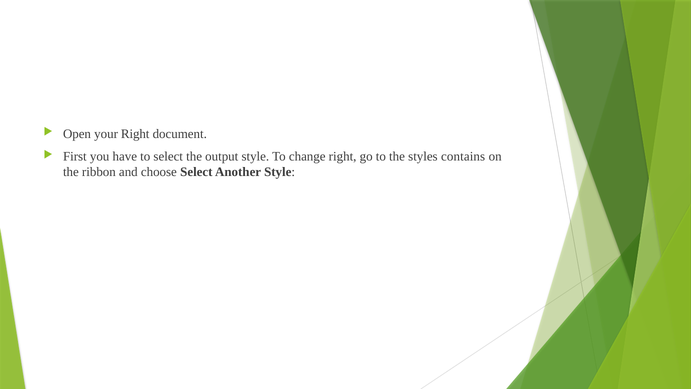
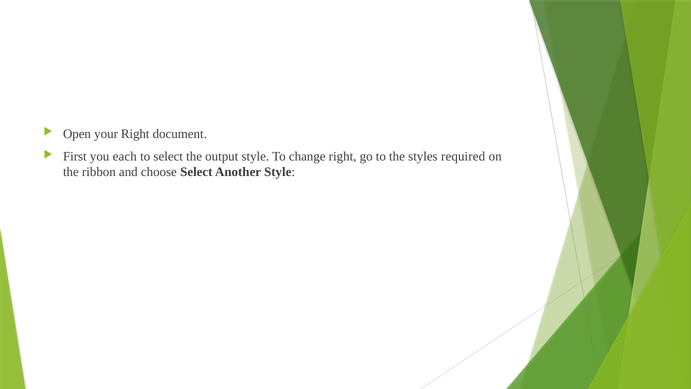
have: have -> each
contains: contains -> required
